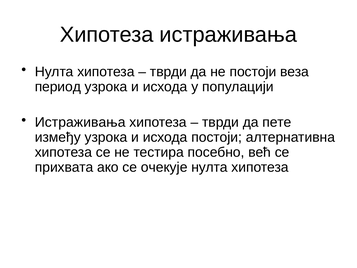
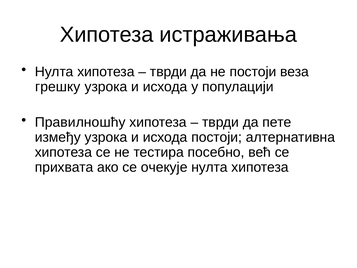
период: период -> грешку
Истраживања at (80, 122): Истраживања -> Правилношћу
